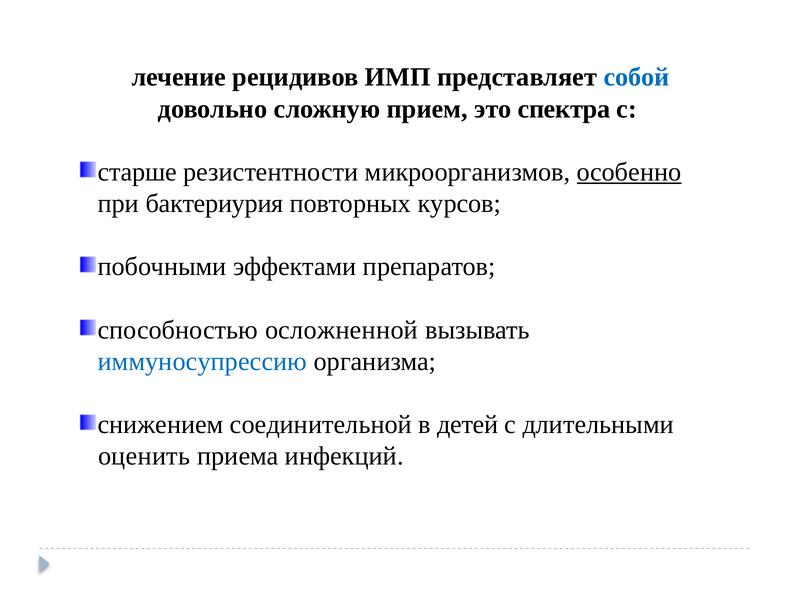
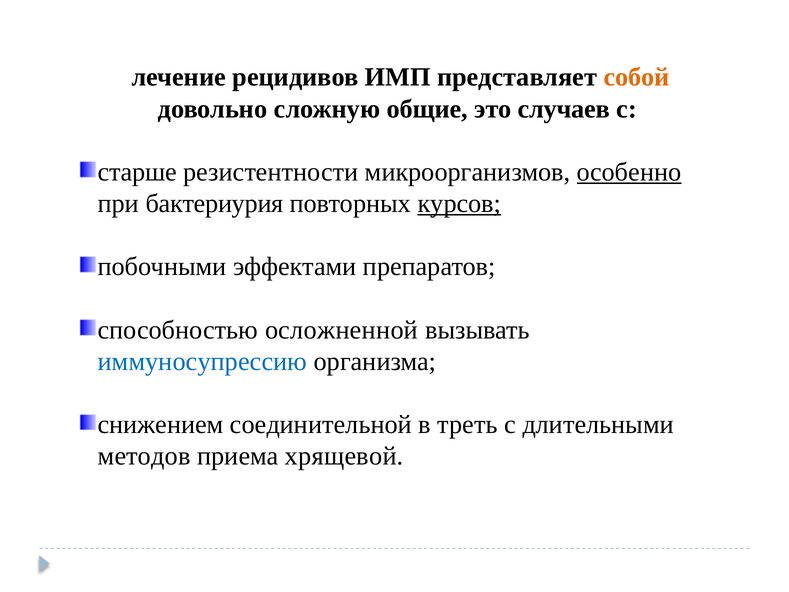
собой colour: blue -> orange
прием: прием -> общие
спектра: спектра -> случаев
курсов underline: none -> present
детей: детей -> треть
оценить: оценить -> методов
инфекций: инфекций -> хрящевой
